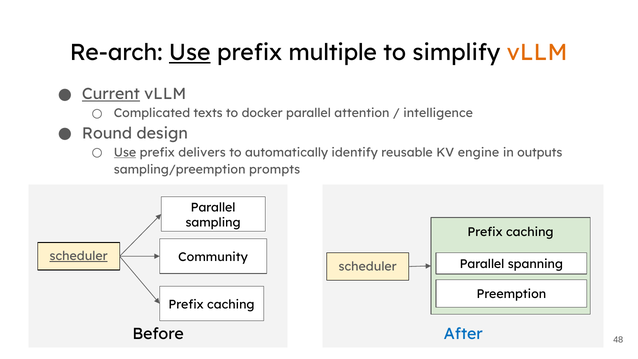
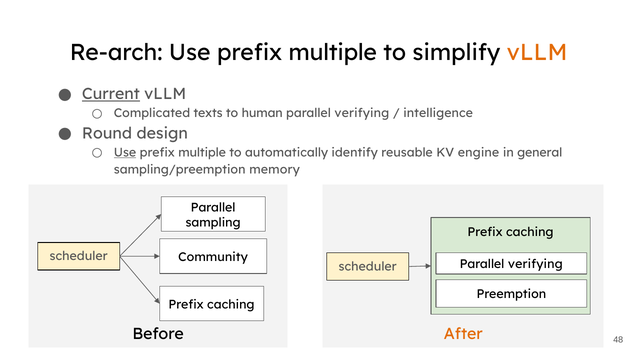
Use at (190, 53) underline: present -> none
docker: docker -> human
attention at (362, 113): attention -> verifying
delivers at (202, 152): delivers -> multiple
outputs: outputs -> general
prompts: prompts -> memory
scheduler at (79, 256) underline: present -> none
spanning at (535, 264): spanning -> verifying
After colour: blue -> orange
